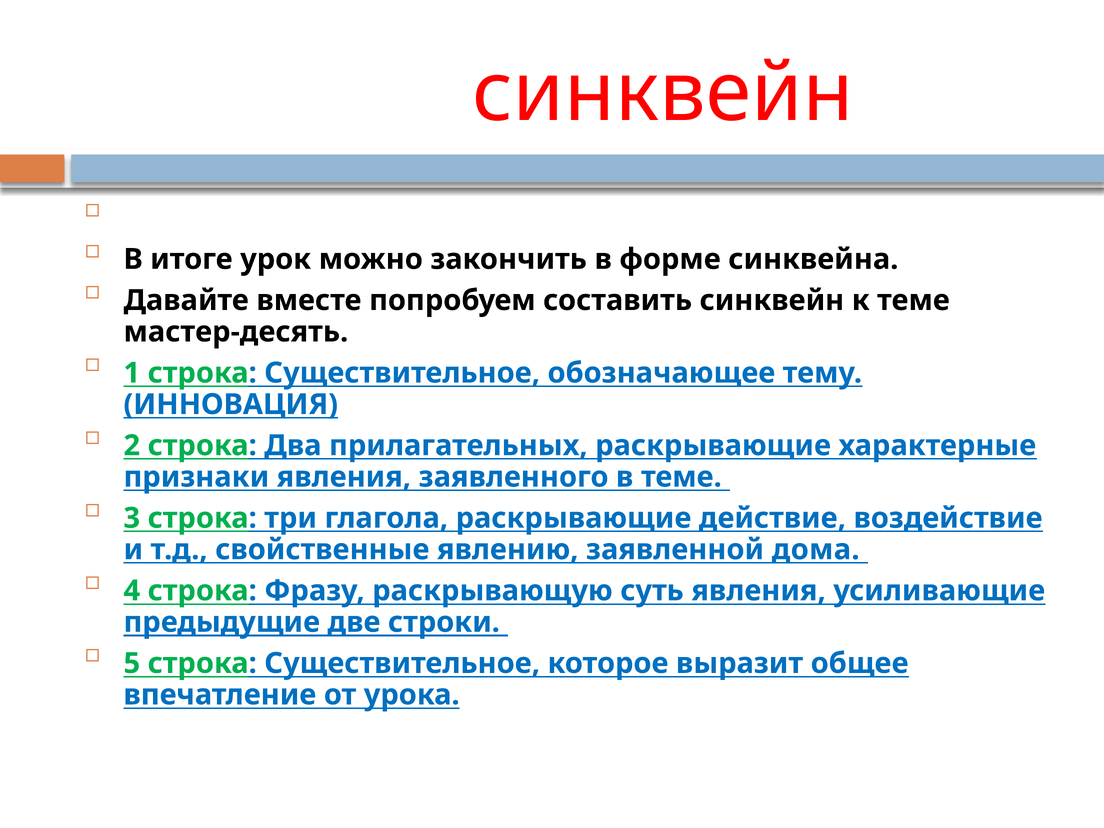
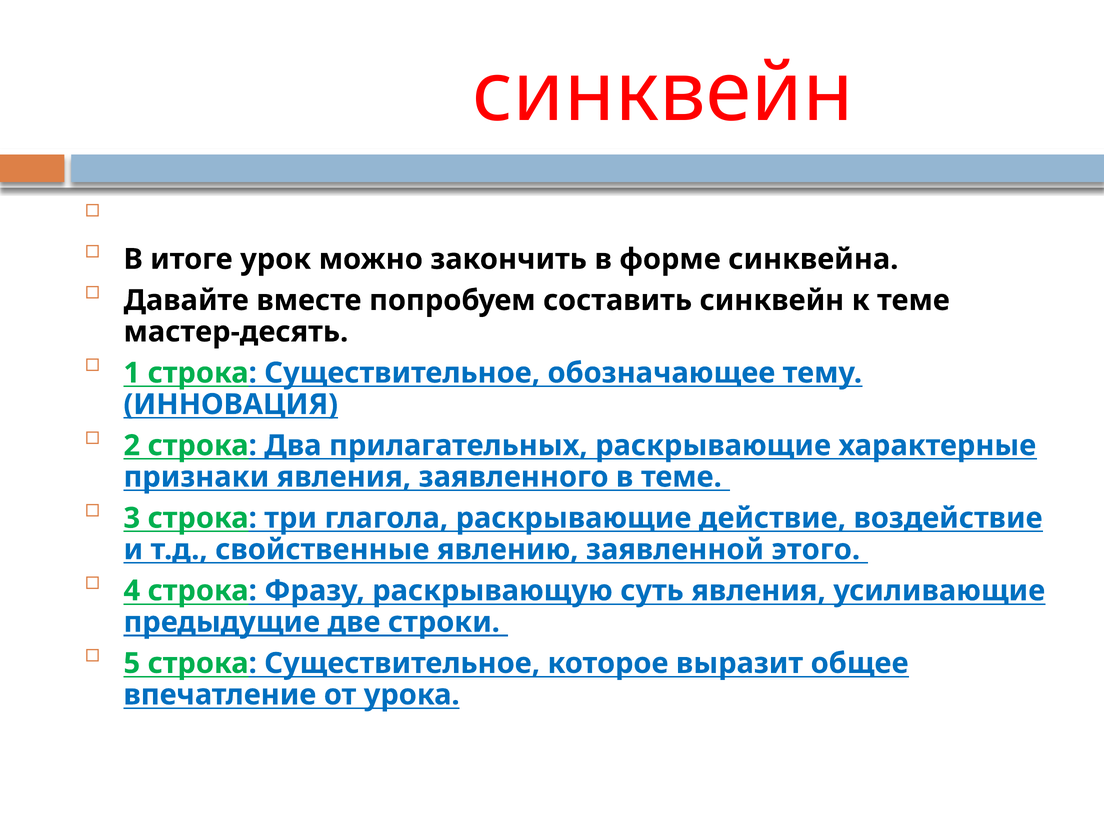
дома: дома -> этого
